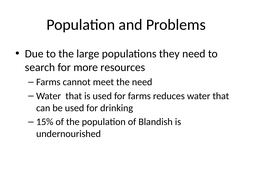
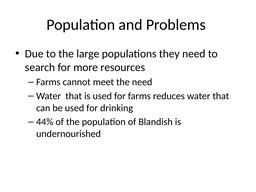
15%: 15% -> 44%
